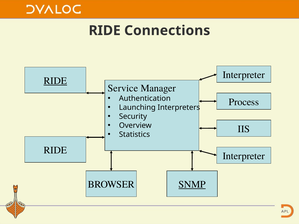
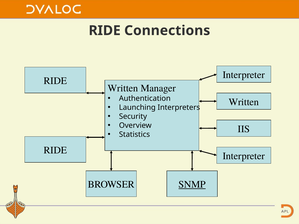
RIDE at (55, 81) underline: present -> none
Service at (123, 88): Service -> Written
Process at (244, 102): Process -> Written
